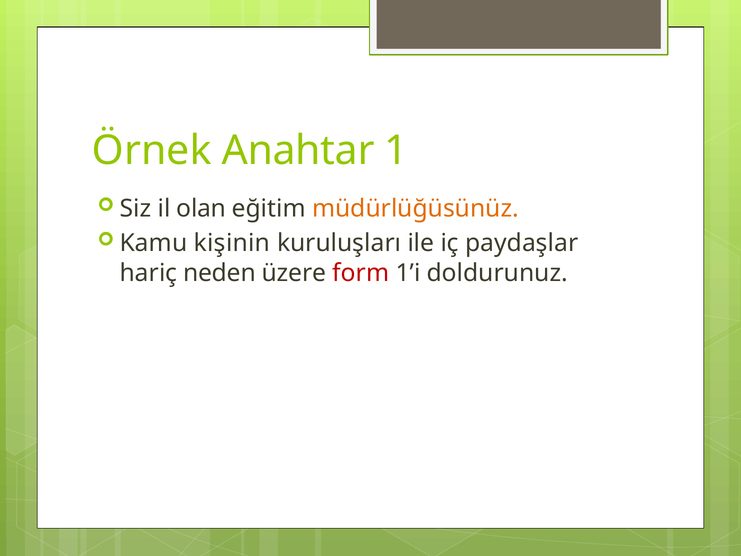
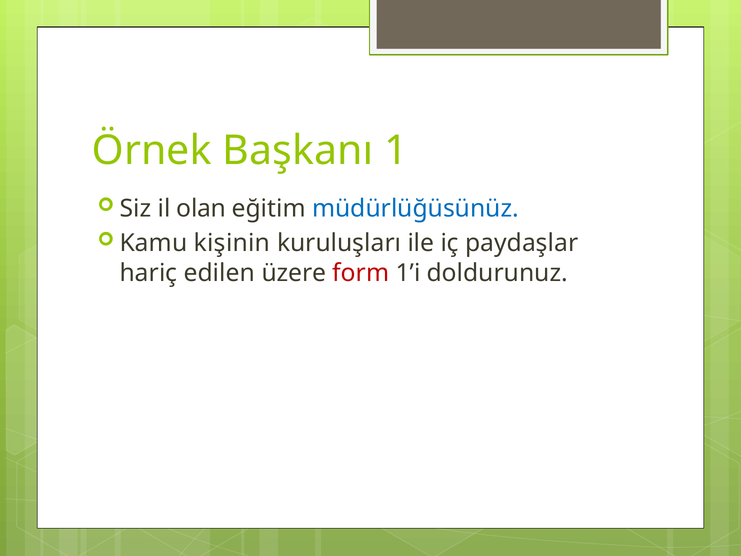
Anahtar: Anahtar -> Başkanı
müdürlüğüsünüz colour: orange -> blue
neden: neden -> edilen
